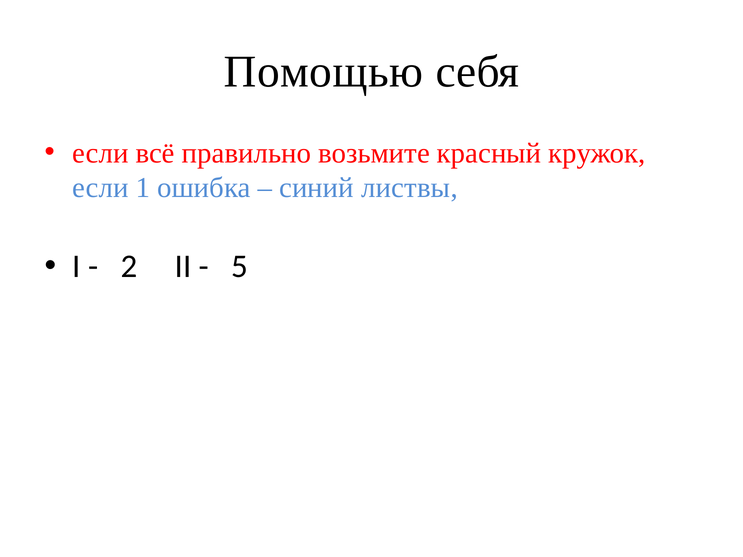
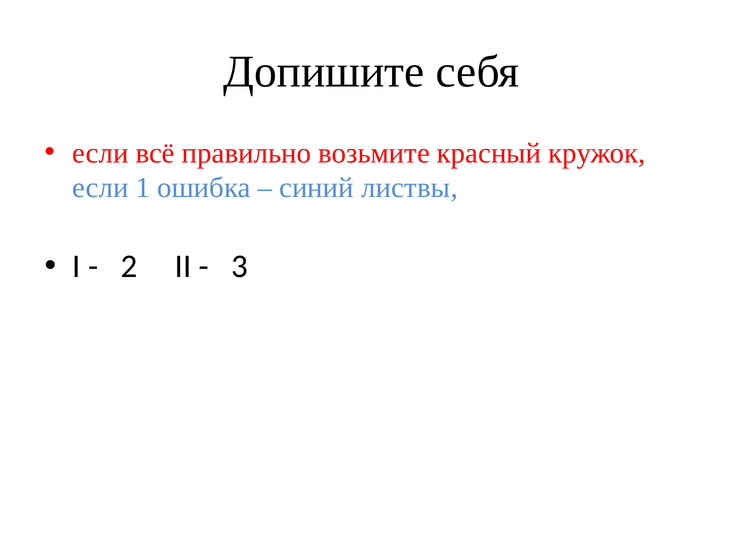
Помощью: Помощью -> Допишите
5: 5 -> 3
